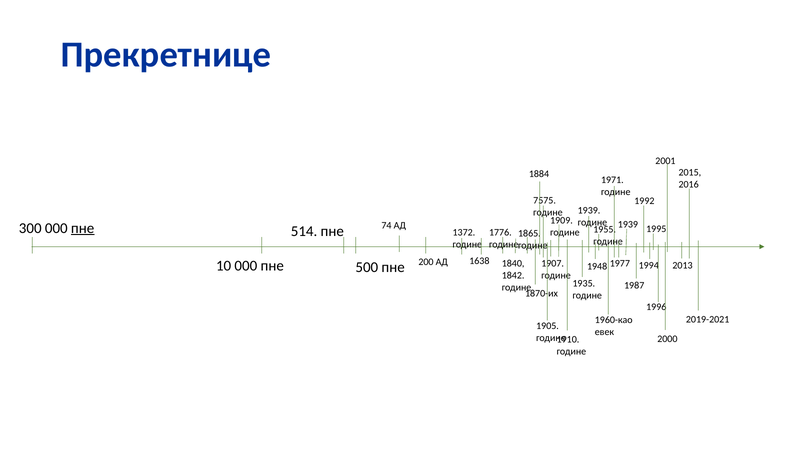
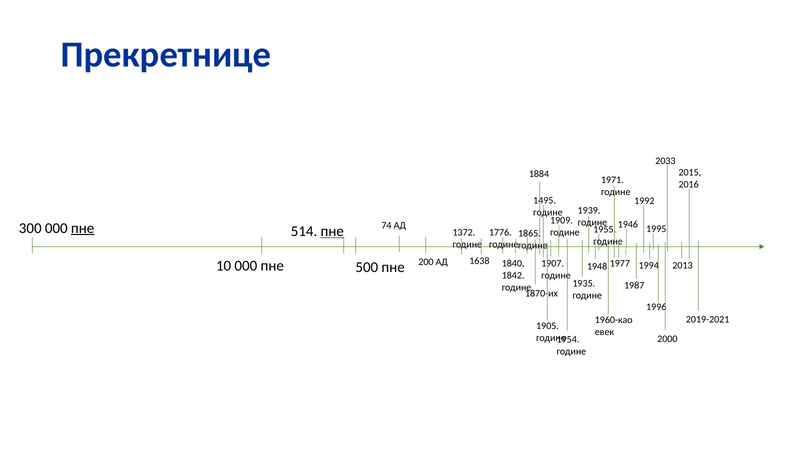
2001: 2001 -> 2033
7575: 7575 -> 1495
1939 at (628, 224): 1939 -> 1946
пне at (332, 231) underline: none -> present
1910: 1910 -> 1954
